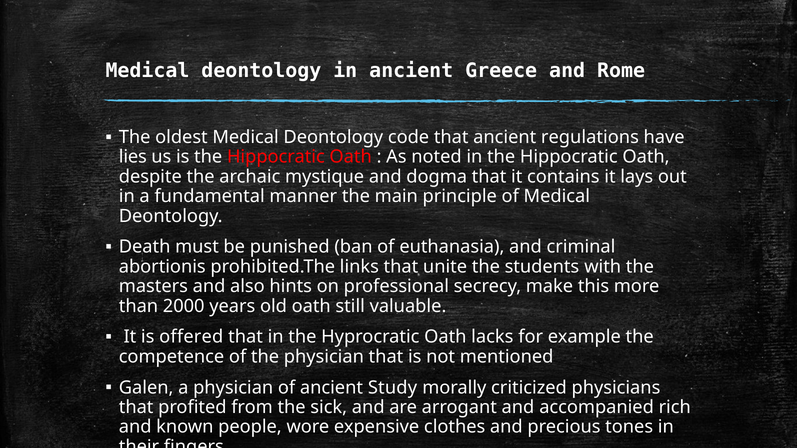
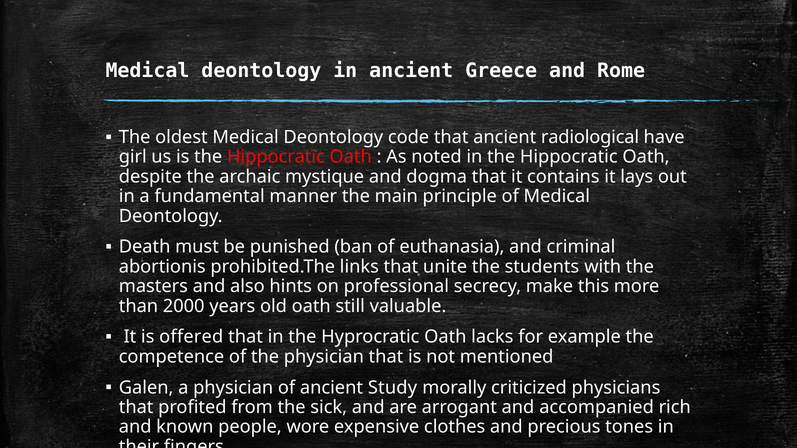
regulations: regulations -> radiological
lies: lies -> girl
